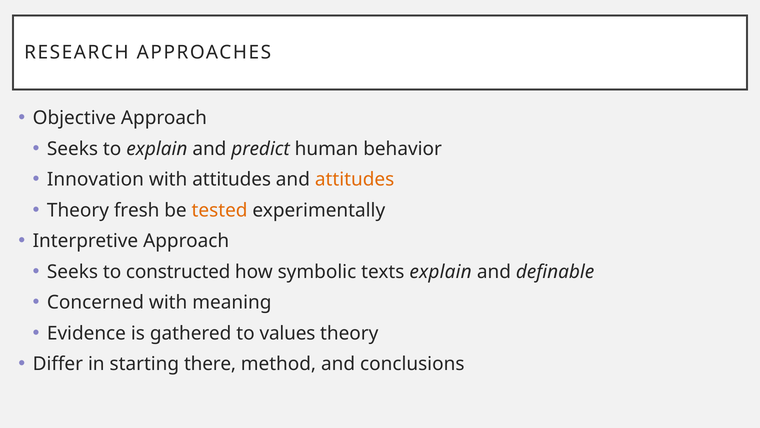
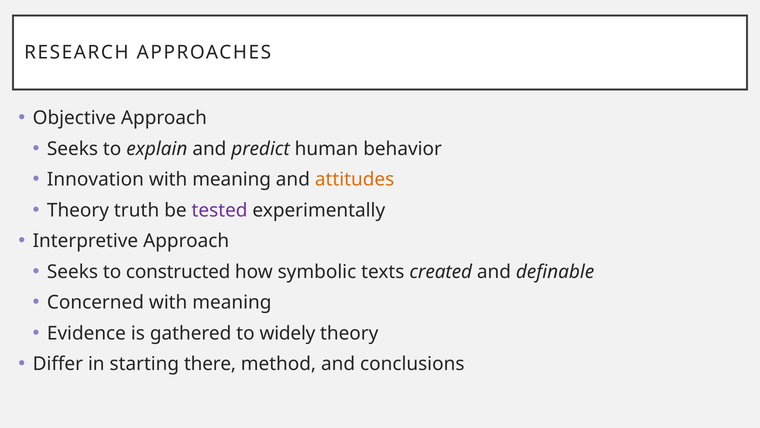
attitudes at (232, 179): attitudes -> meaning
fresh: fresh -> truth
tested colour: orange -> purple
texts explain: explain -> created
values: values -> widely
